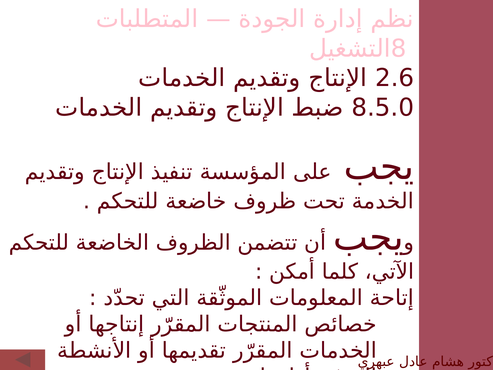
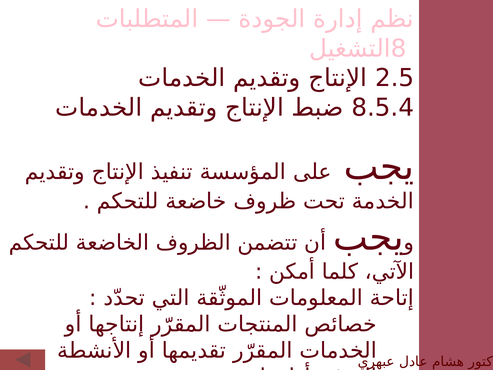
2.6: 2.6 -> 2.5
8.5.0: 8.5.0 -> 8.5.4
